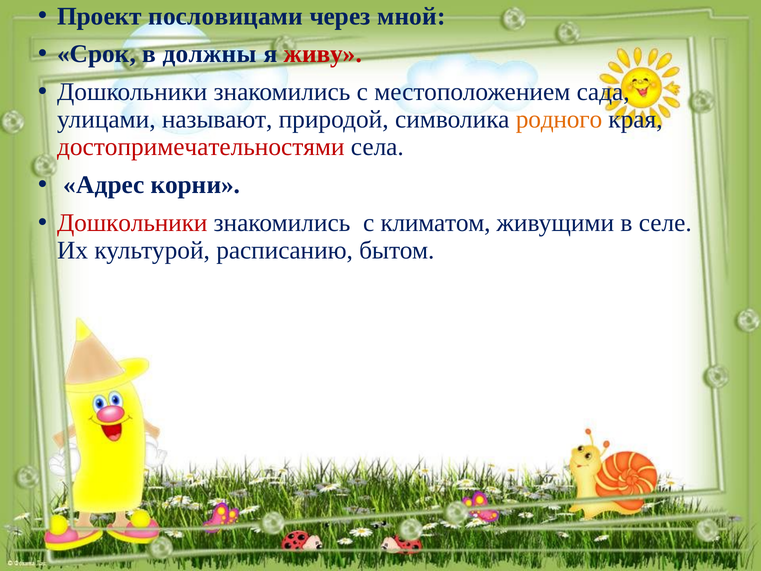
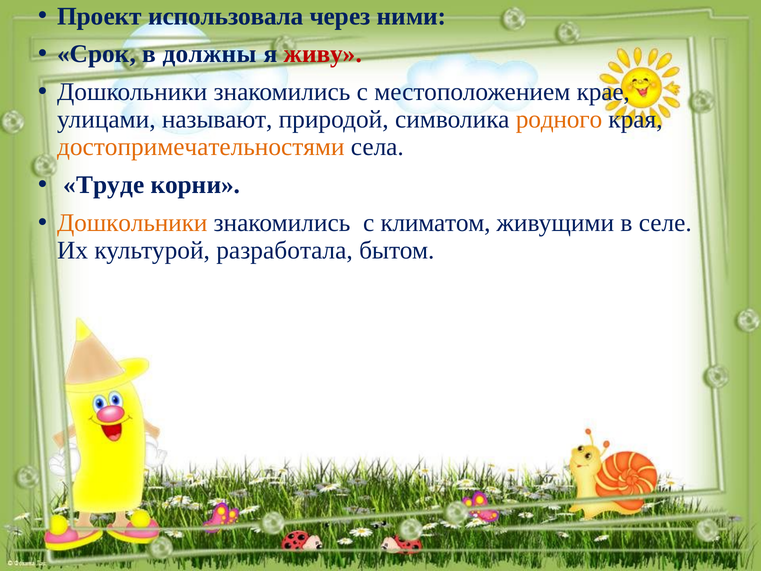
пословицами: пословицами -> использовала
мной: мной -> ними
сада: сада -> крае
достопримечательностями colour: red -> orange
Адрес: Адрес -> Труде
Дошкольники at (132, 223) colour: red -> orange
расписанию: расписанию -> разработала
